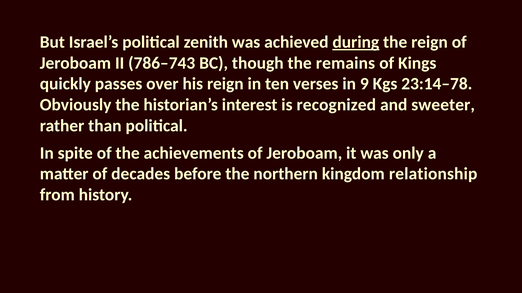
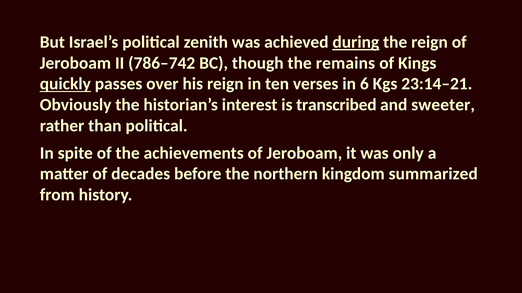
786–743: 786–743 -> 786–742
quickly underline: none -> present
9: 9 -> 6
23:14–78: 23:14–78 -> 23:14–21
recognized: recognized -> transcribed
relationship: relationship -> summarized
